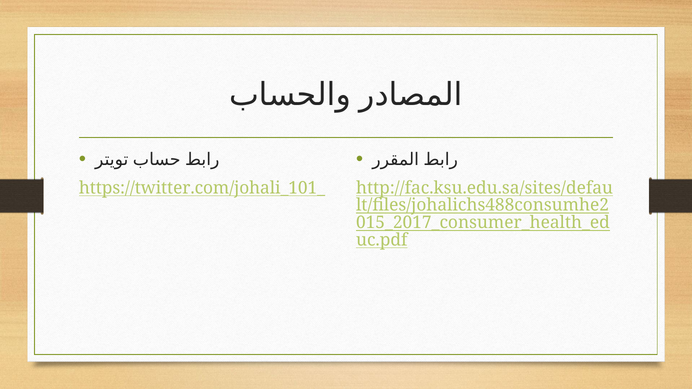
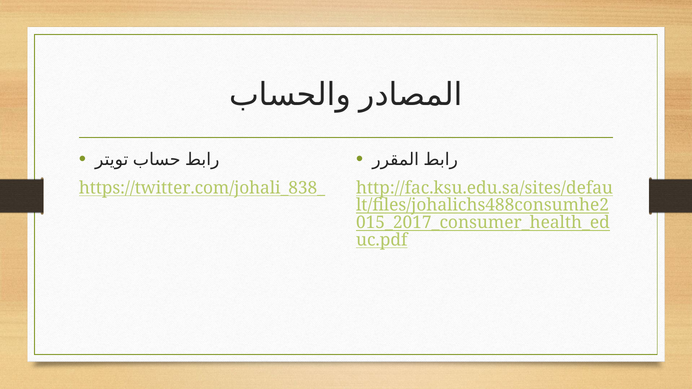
https://twitter.com/johali_101_: https://twitter.com/johali_101_ -> https://twitter.com/johali_838_
